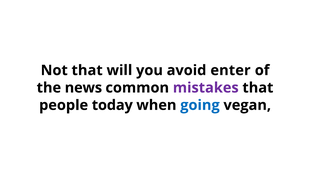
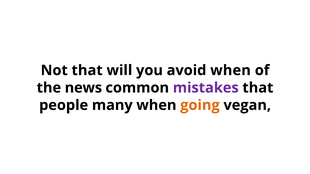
avoid enter: enter -> when
today: today -> many
going colour: blue -> orange
